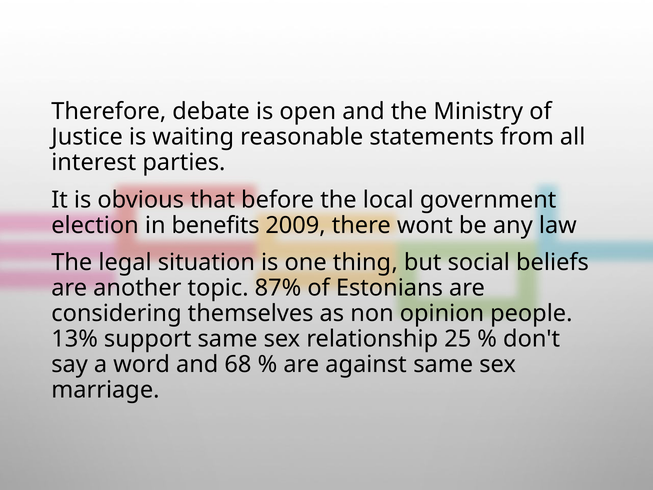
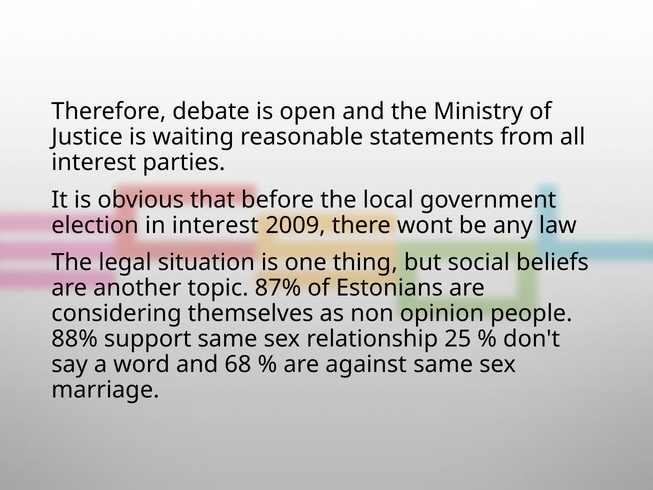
in benefits: benefits -> interest
13%: 13% -> 88%
